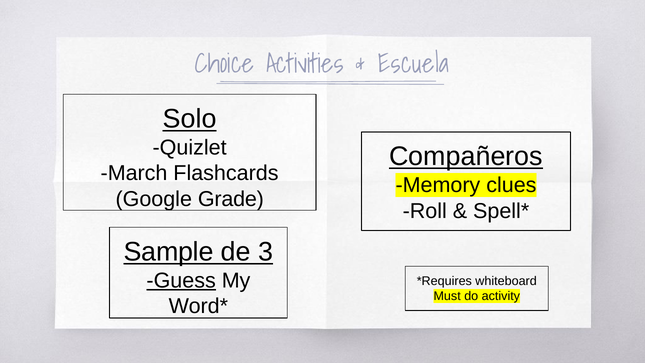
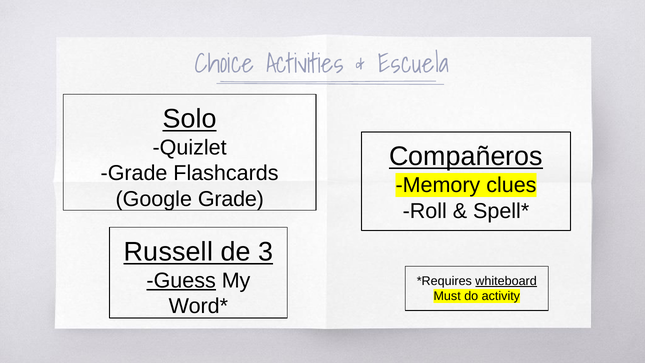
March at (134, 173): March -> Grade
Sample: Sample -> Russell
whiteboard underline: none -> present
